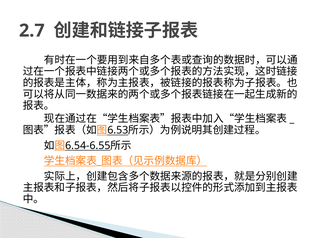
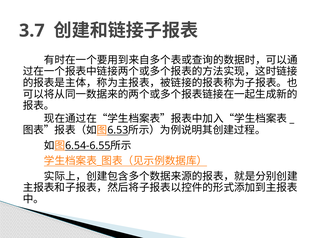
2.7: 2.7 -> 3.7
